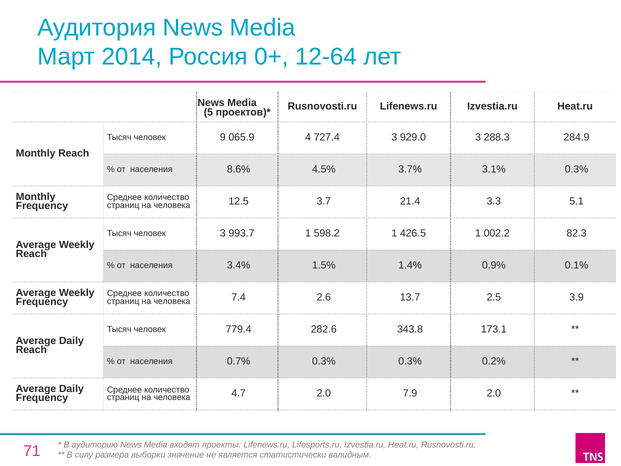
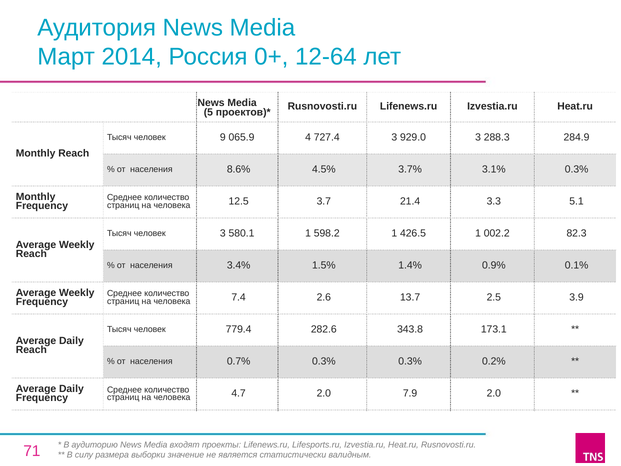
993.7: 993.7 -> 580.1
